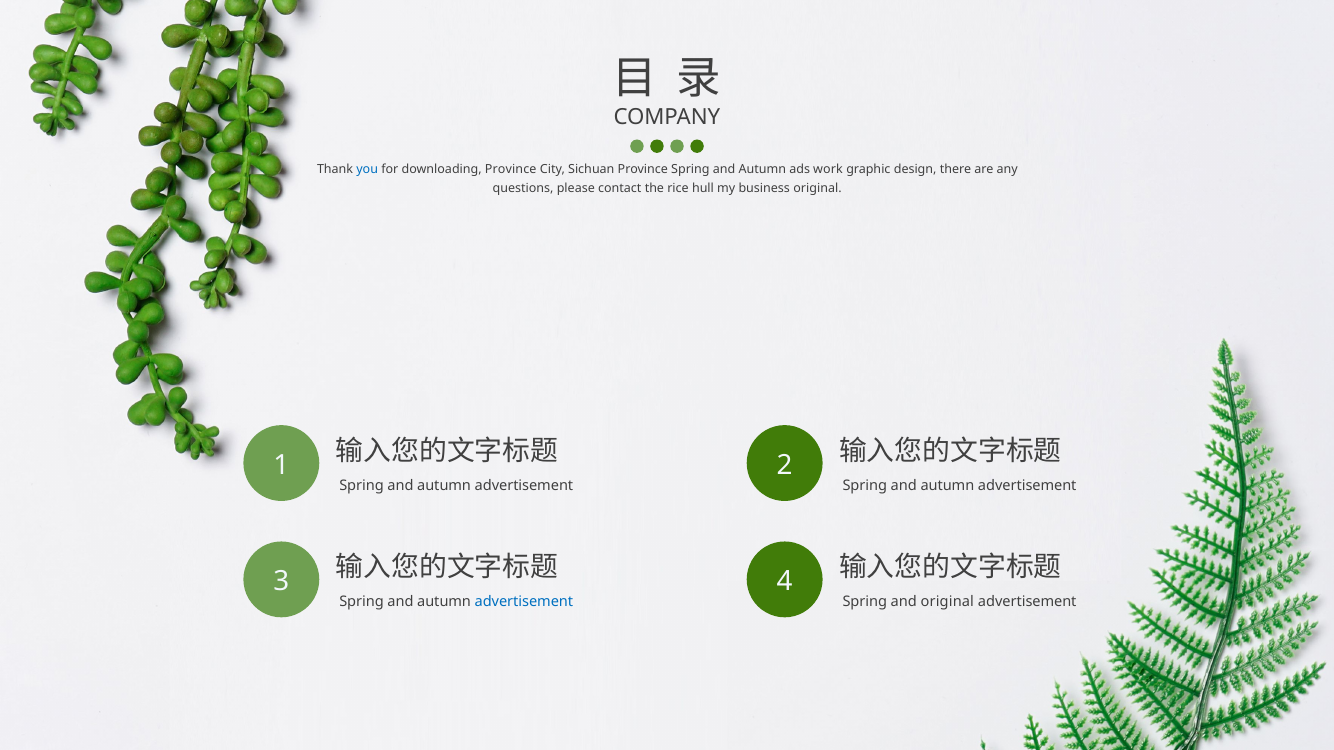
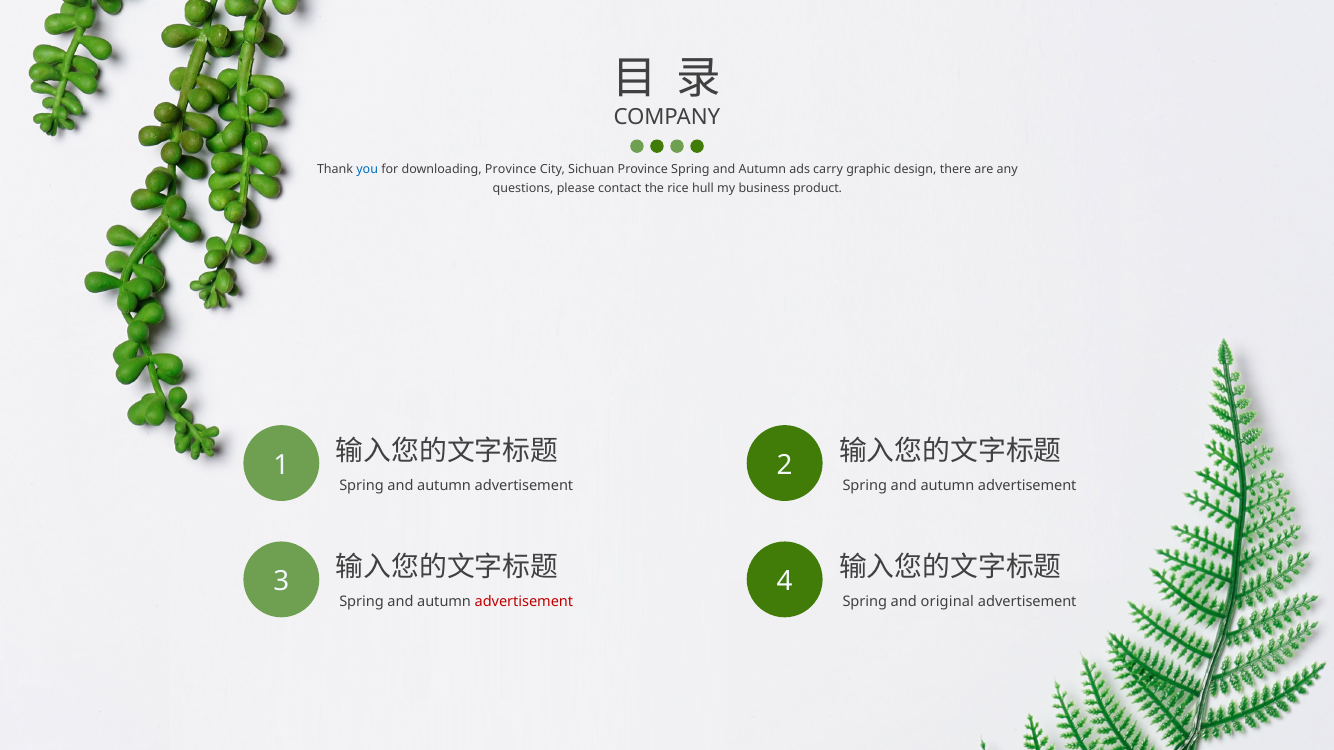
work: work -> carry
business original: original -> product
advertisement at (524, 602) colour: blue -> red
